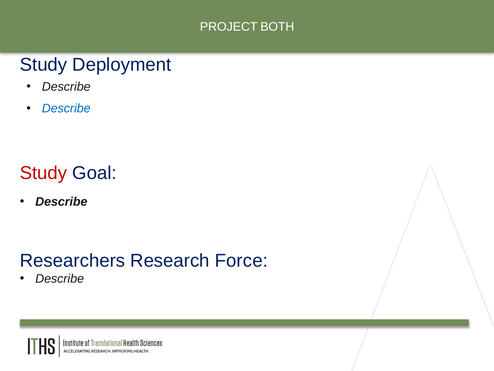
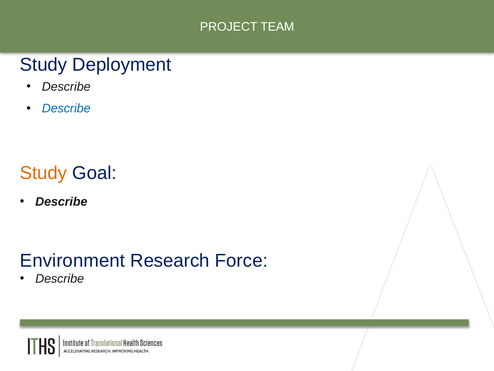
BOTH: BOTH -> TEAM
Study at (44, 173) colour: red -> orange
Researchers: Researchers -> Environment
